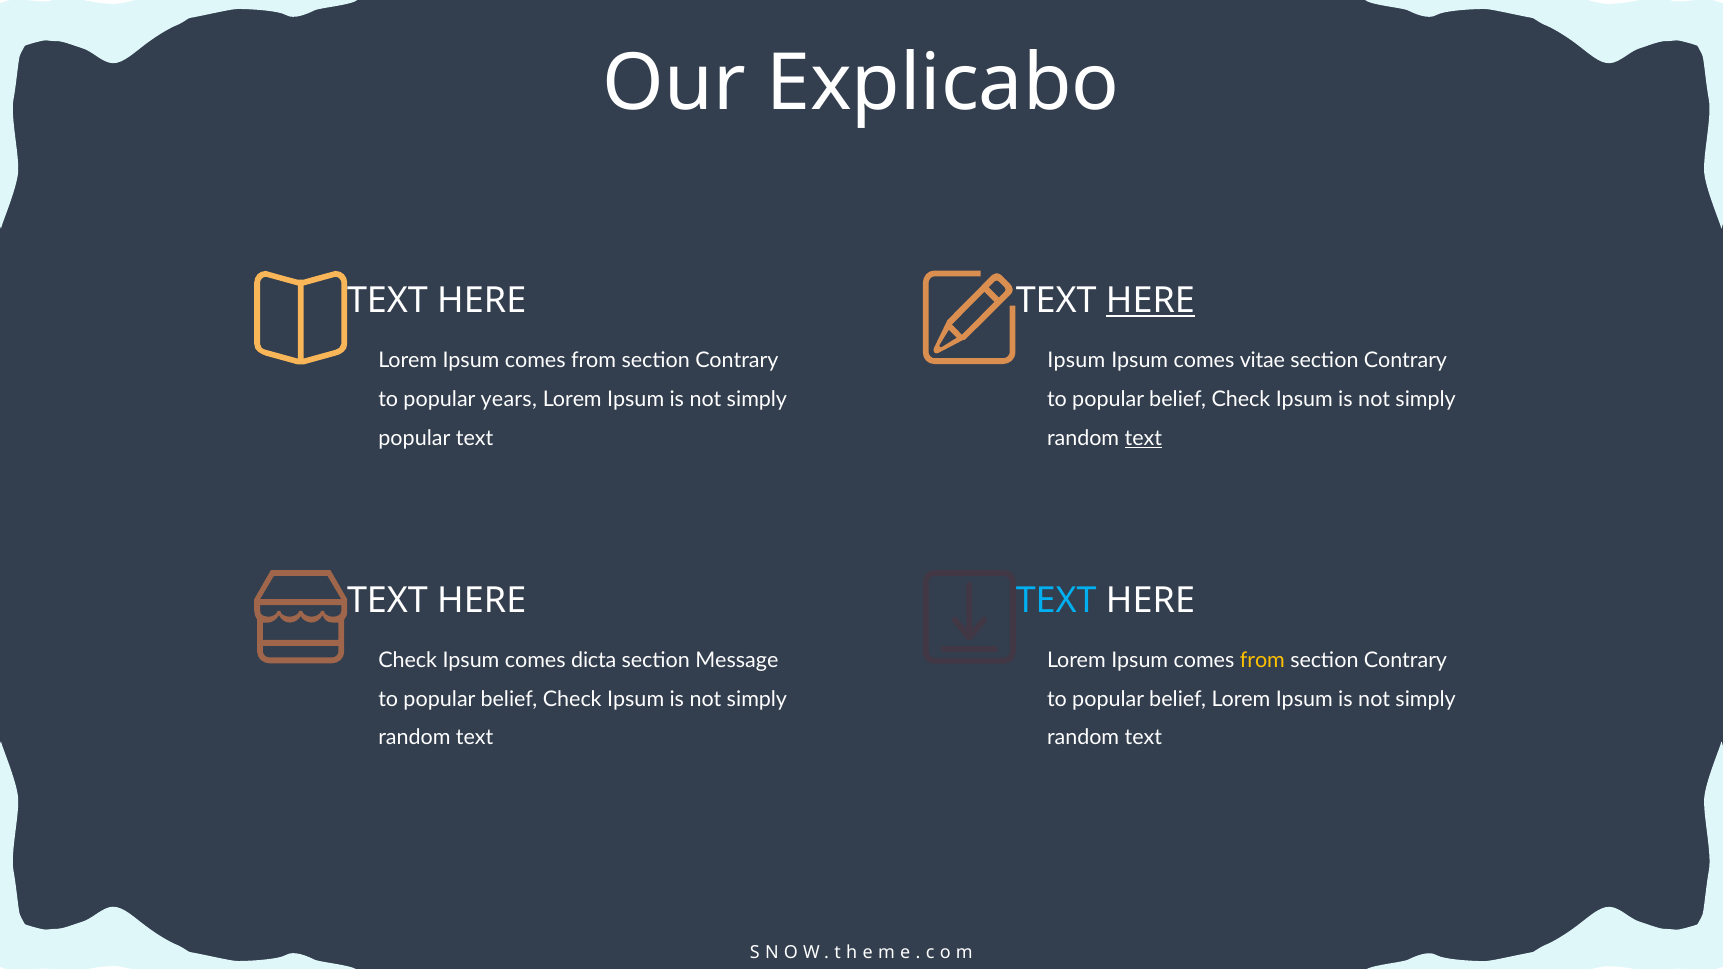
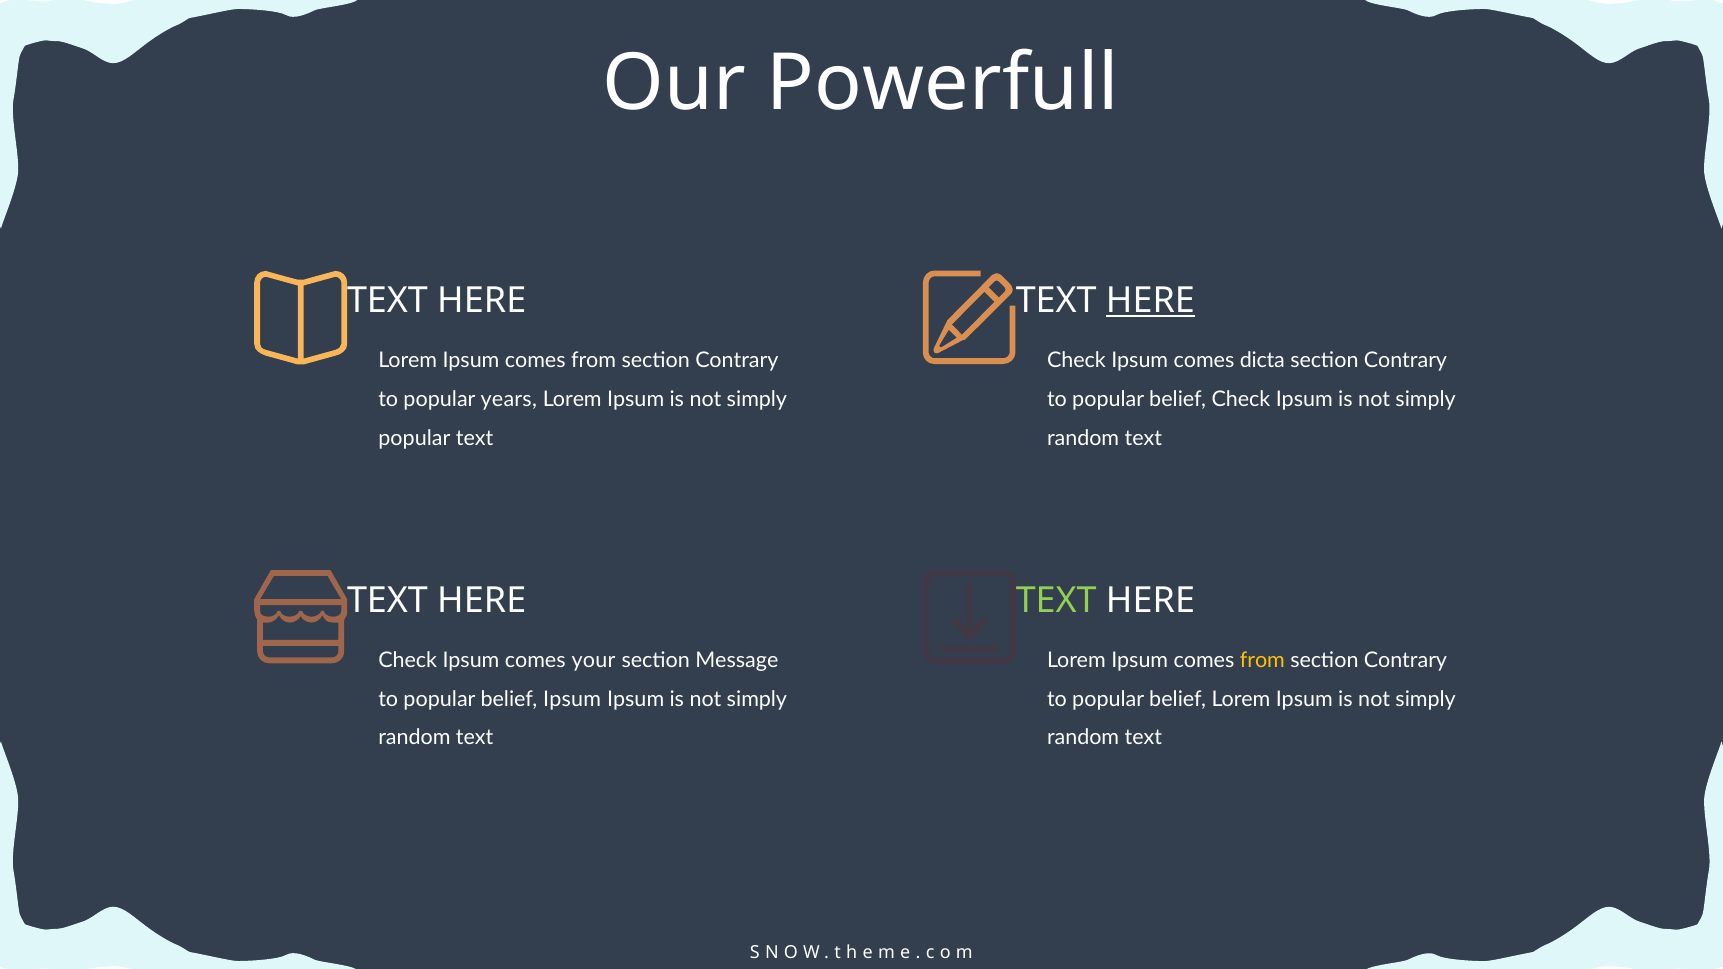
Explicabo: Explicabo -> Powerfull
Ipsum at (1076, 361): Ipsum -> Check
vitae: vitae -> dicta
text at (1143, 438) underline: present -> none
TEXT at (1056, 601) colour: light blue -> light green
dicta: dicta -> your
Check at (572, 699): Check -> Ipsum
